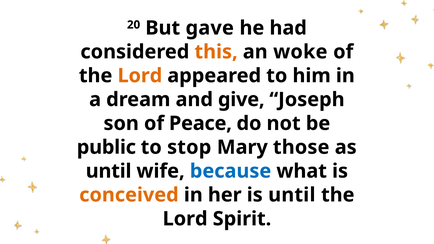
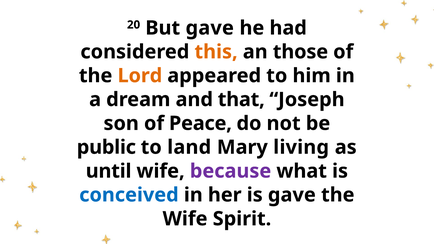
woke: woke -> those
give: give -> that
stop: stop -> land
those: those -> living
because colour: blue -> purple
conceived colour: orange -> blue
is until: until -> gave
Lord at (185, 219): Lord -> Wife
